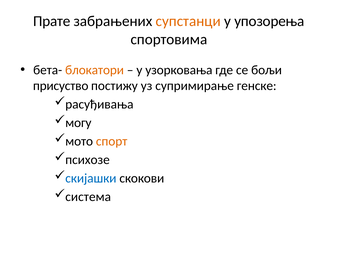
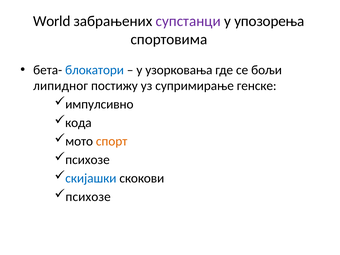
Прате: Прате -> World
супстанци colour: orange -> purple
блокатори colour: orange -> blue
присуство: присуство -> липидног
расуђивања: расуђивања -> импулсивно
могу: могу -> кода
система at (88, 197): система -> психозе
